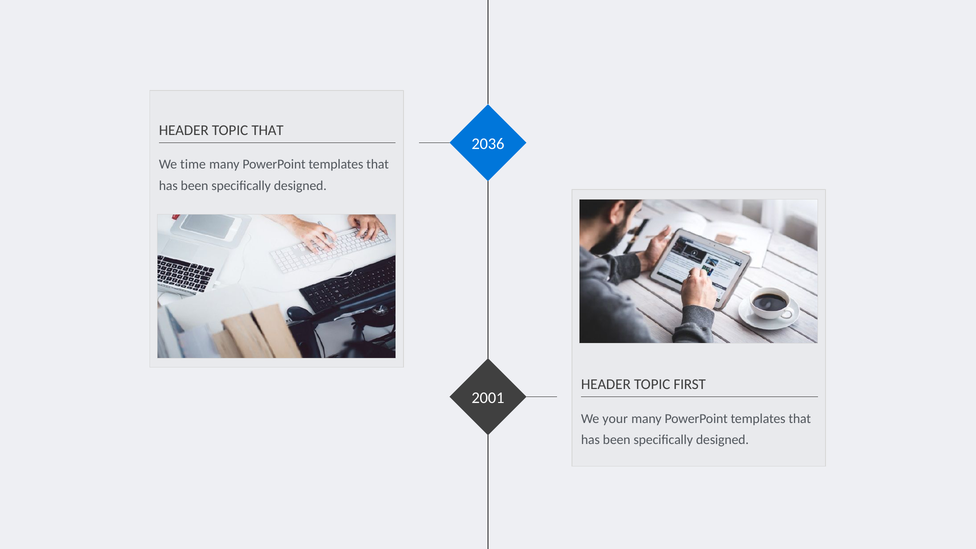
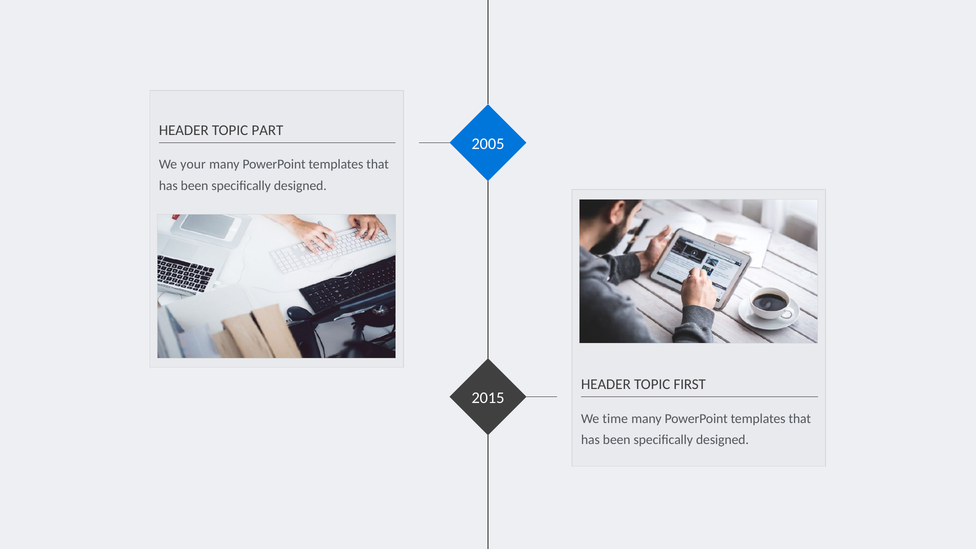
TOPIC THAT: THAT -> PART
2036: 2036 -> 2005
time: time -> your
2001: 2001 -> 2015
your: your -> time
